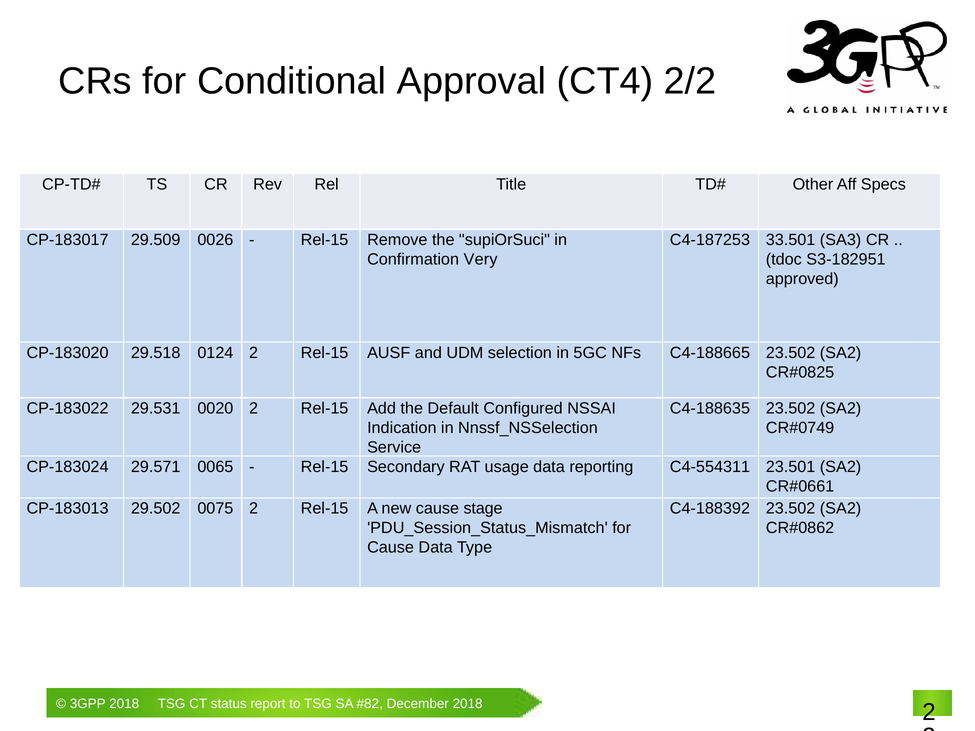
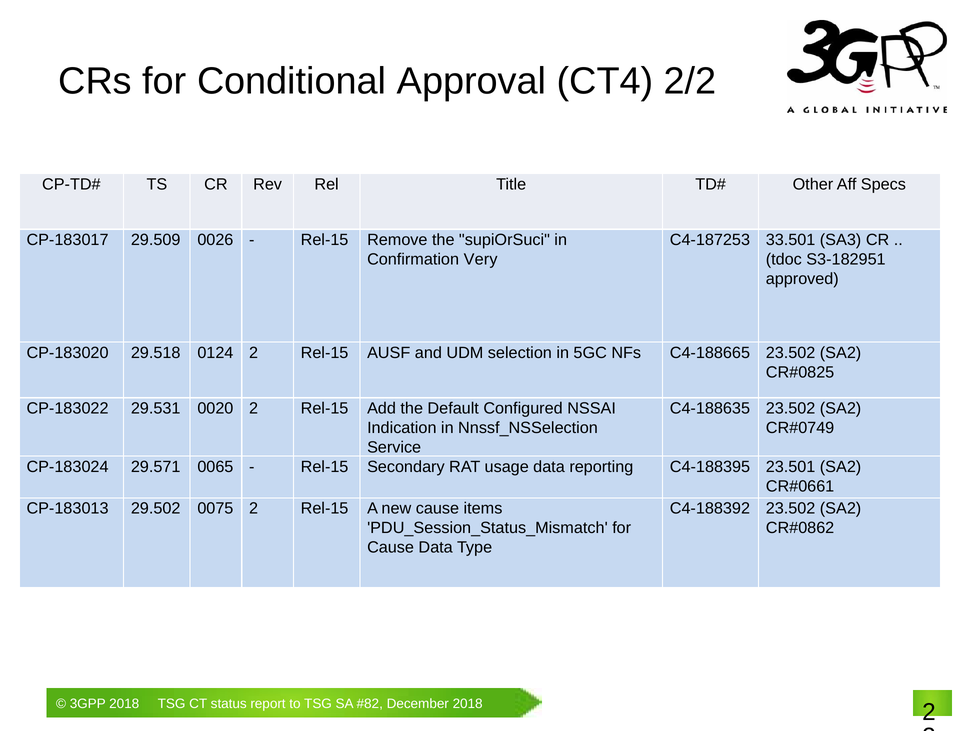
C4-554311: C4-554311 -> C4-188395
stage: stage -> items
